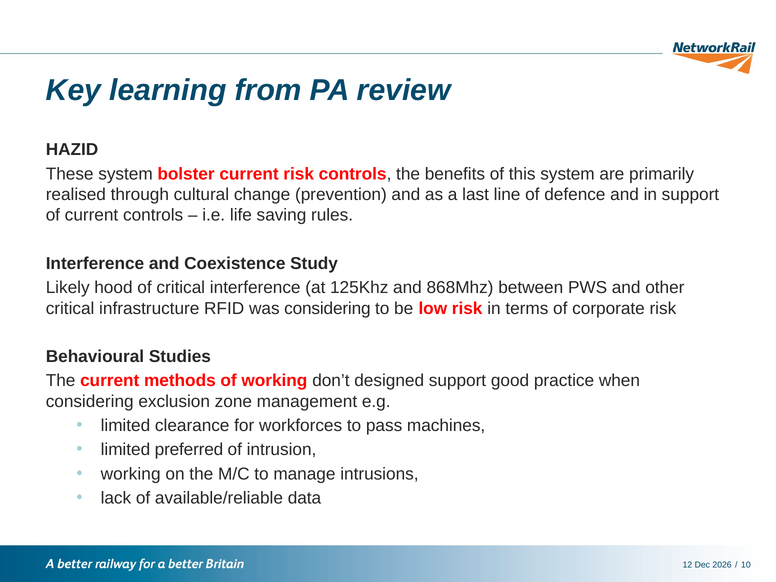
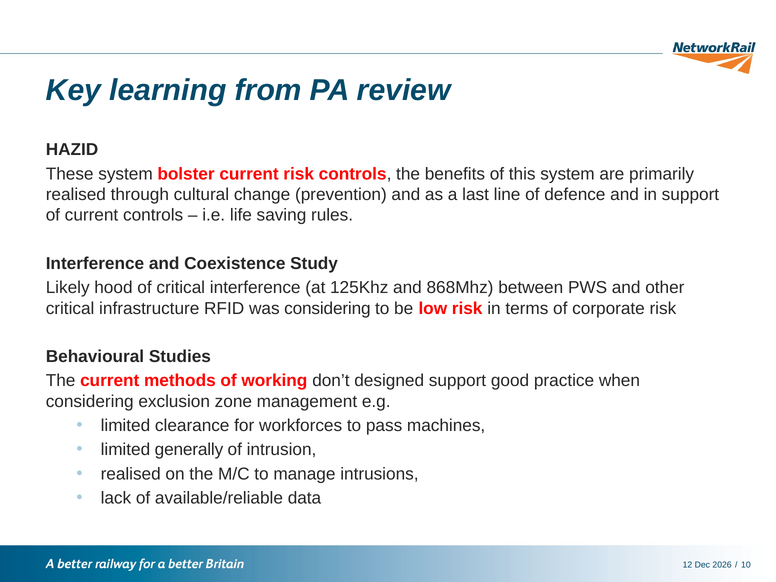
preferred: preferred -> generally
working at (131, 474): working -> realised
